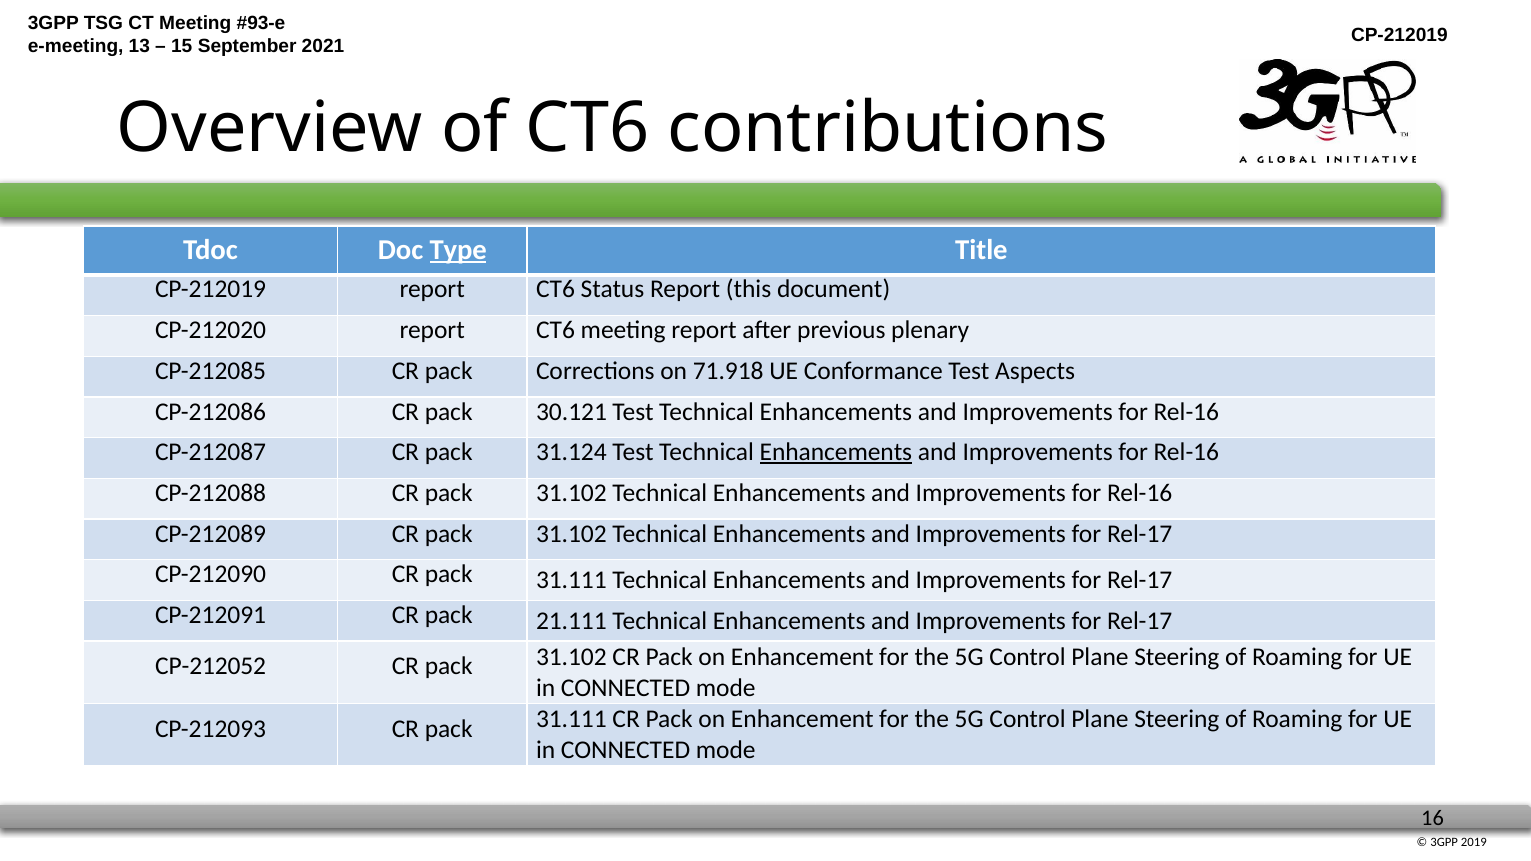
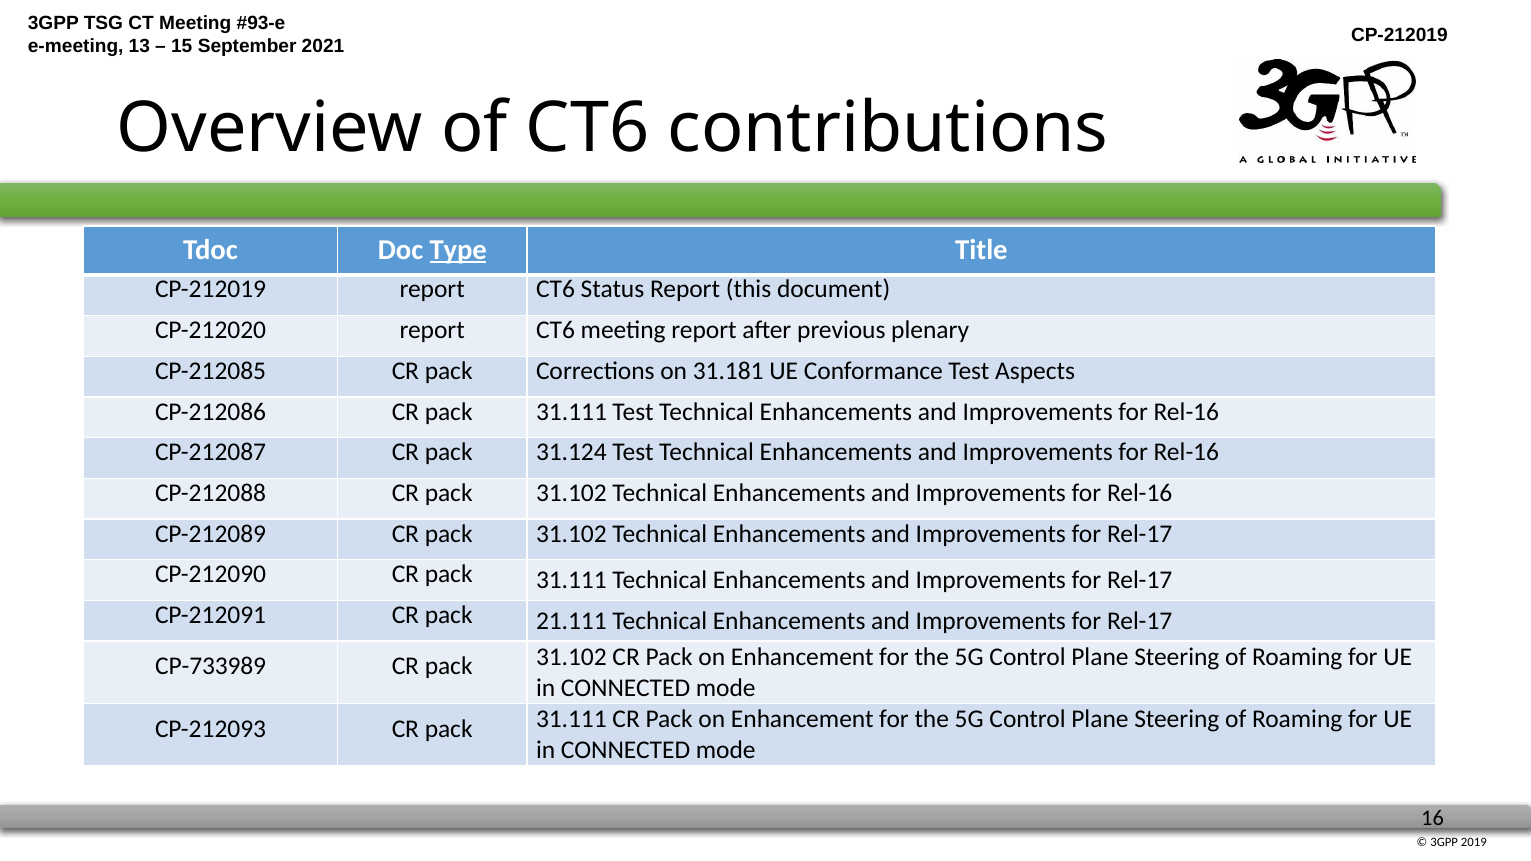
71.918: 71.918 -> 31.181
CP-212086 CR pack 30.121: 30.121 -> 31.111
Enhancements at (836, 452) underline: present -> none
CP-212052: CP-212052 -> CP-733989
